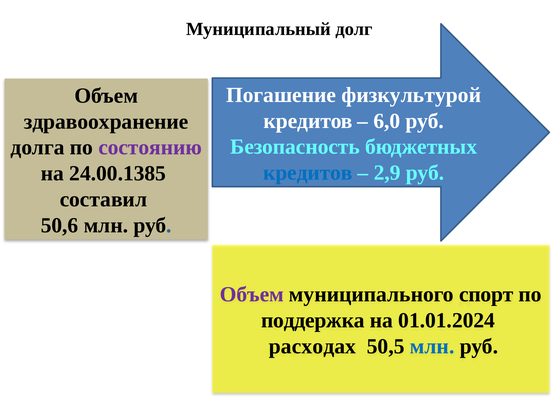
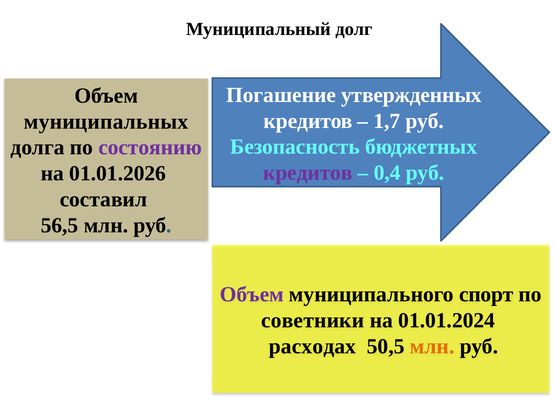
физкультурой: физкультурой -> утвержденных
6,0: 6,0 -> 1,7
здравоохранение: здравоохранение -> муниципальных
кредитов at (308, 173) colour: blue -> purple
2,9: 2,9 -> 0,4
24.00.1385: 24.00.1385 -> 01.01.2026
50,6: 50,6 -> 56,5
поддержка: поддержка -> советники
млн at (432, 346) colour: blue -> orange
